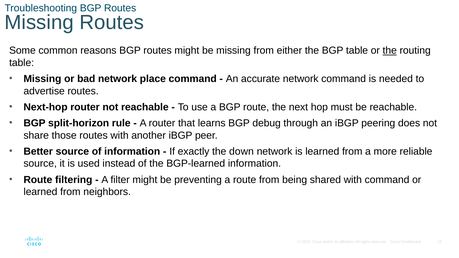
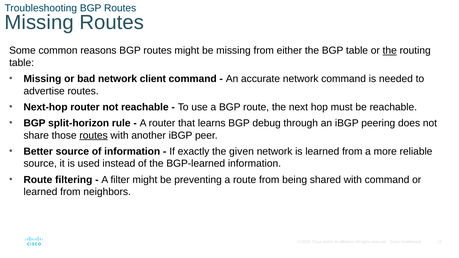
place: place -> client
routes at (94, 135) underline: none -> present
down: down -> given
